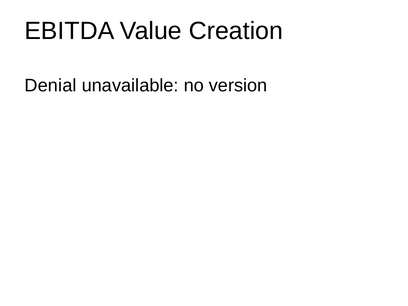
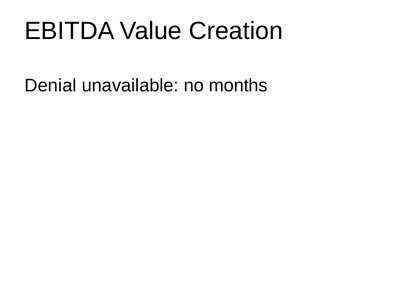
version: version -> months
